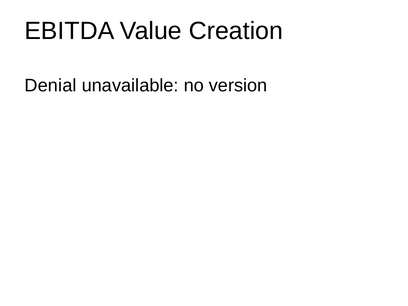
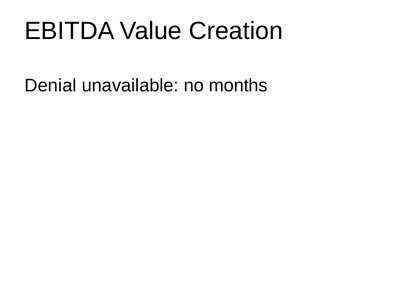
version: version -> months
